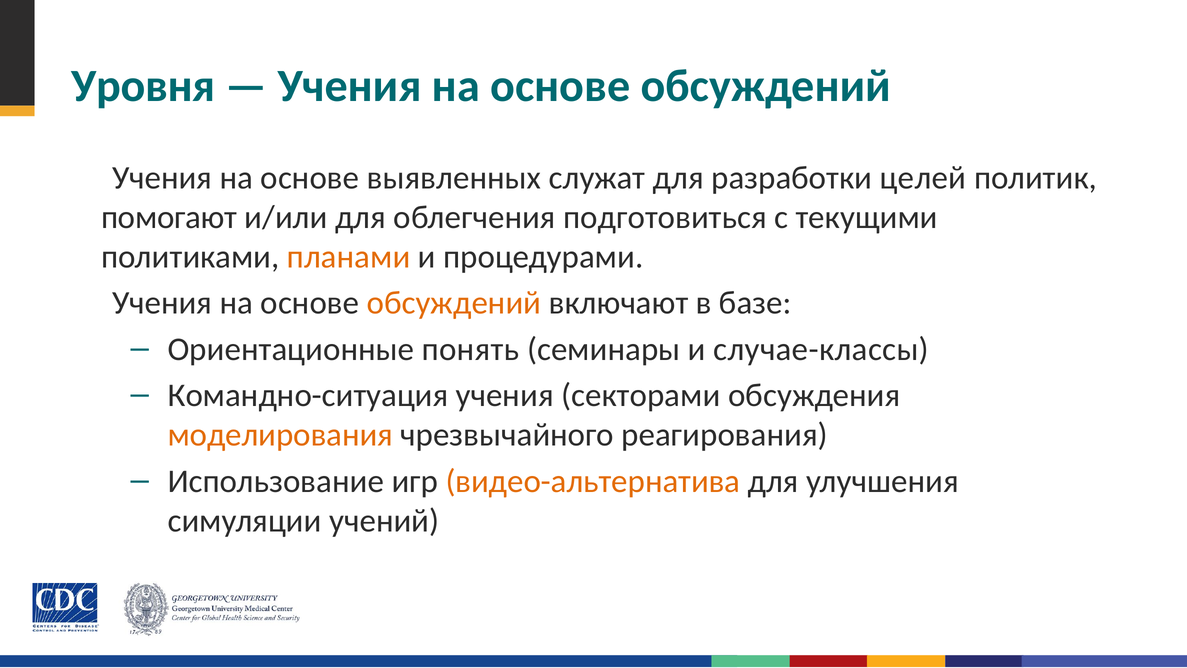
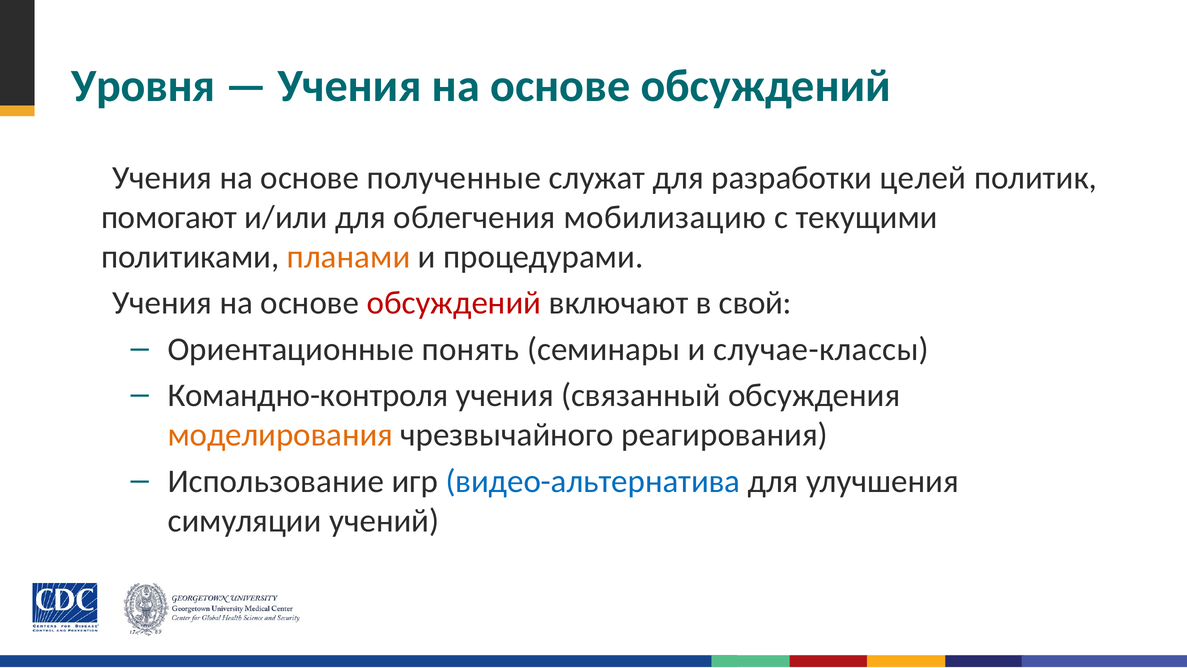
выявленных: выявленных -> полученные
подготовиться: подготовиться -> мобилизацию
обсуждений at (454, 303) colour: orange -> red
базе: базе -> свой
Командно-ситуация: Командно-ситуация -> Командно-контроля
секторами: секторами -> связанный
видео-альтернатива colour: orange -> blue
